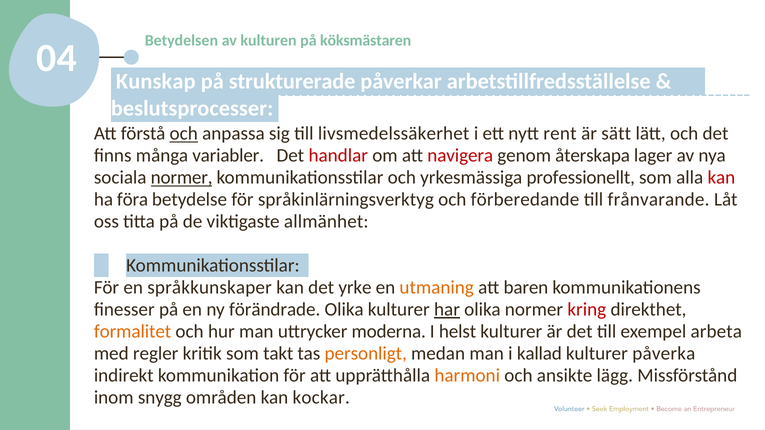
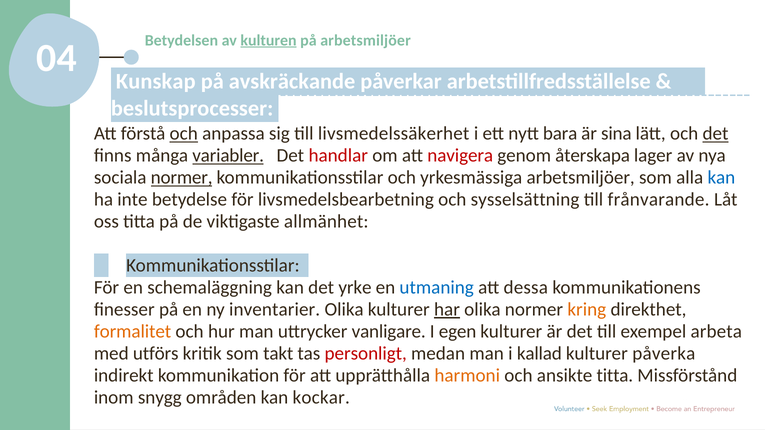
kulturen underline: none -> present
på köksmästaren: köksmästaren -> arbetsmiljöer
strukturerade: strukturerade -> avskräckande
rent: rent -> bara
sätt: sätt -> sina
det at (716, 134) underline: none -> present
variabler underline: none -> present
yrkesmässiga professionellt: professionellt -> arbetsmiljöer
kan at (721, 178) colour: red -> blue
föra: föra -> inte
språkinlärningsverktyg: språkinlärningsverktyg -> livsmedelsbearbetning
förberedande: förberedande -> sysselsättning
språkkunskaper: språkkunskaper -> schemaläggning
utmaning colour: orange -> blue
baren: baren -> dessa
förändrade: förändrade -> inventarier
kring colour: red -> orange
moderna: moderna -> vanligare
helst: helst -> egen
regler: regler -> utförs
personligt colour: orange -> red
ansikte lägg: lägg -> titta
